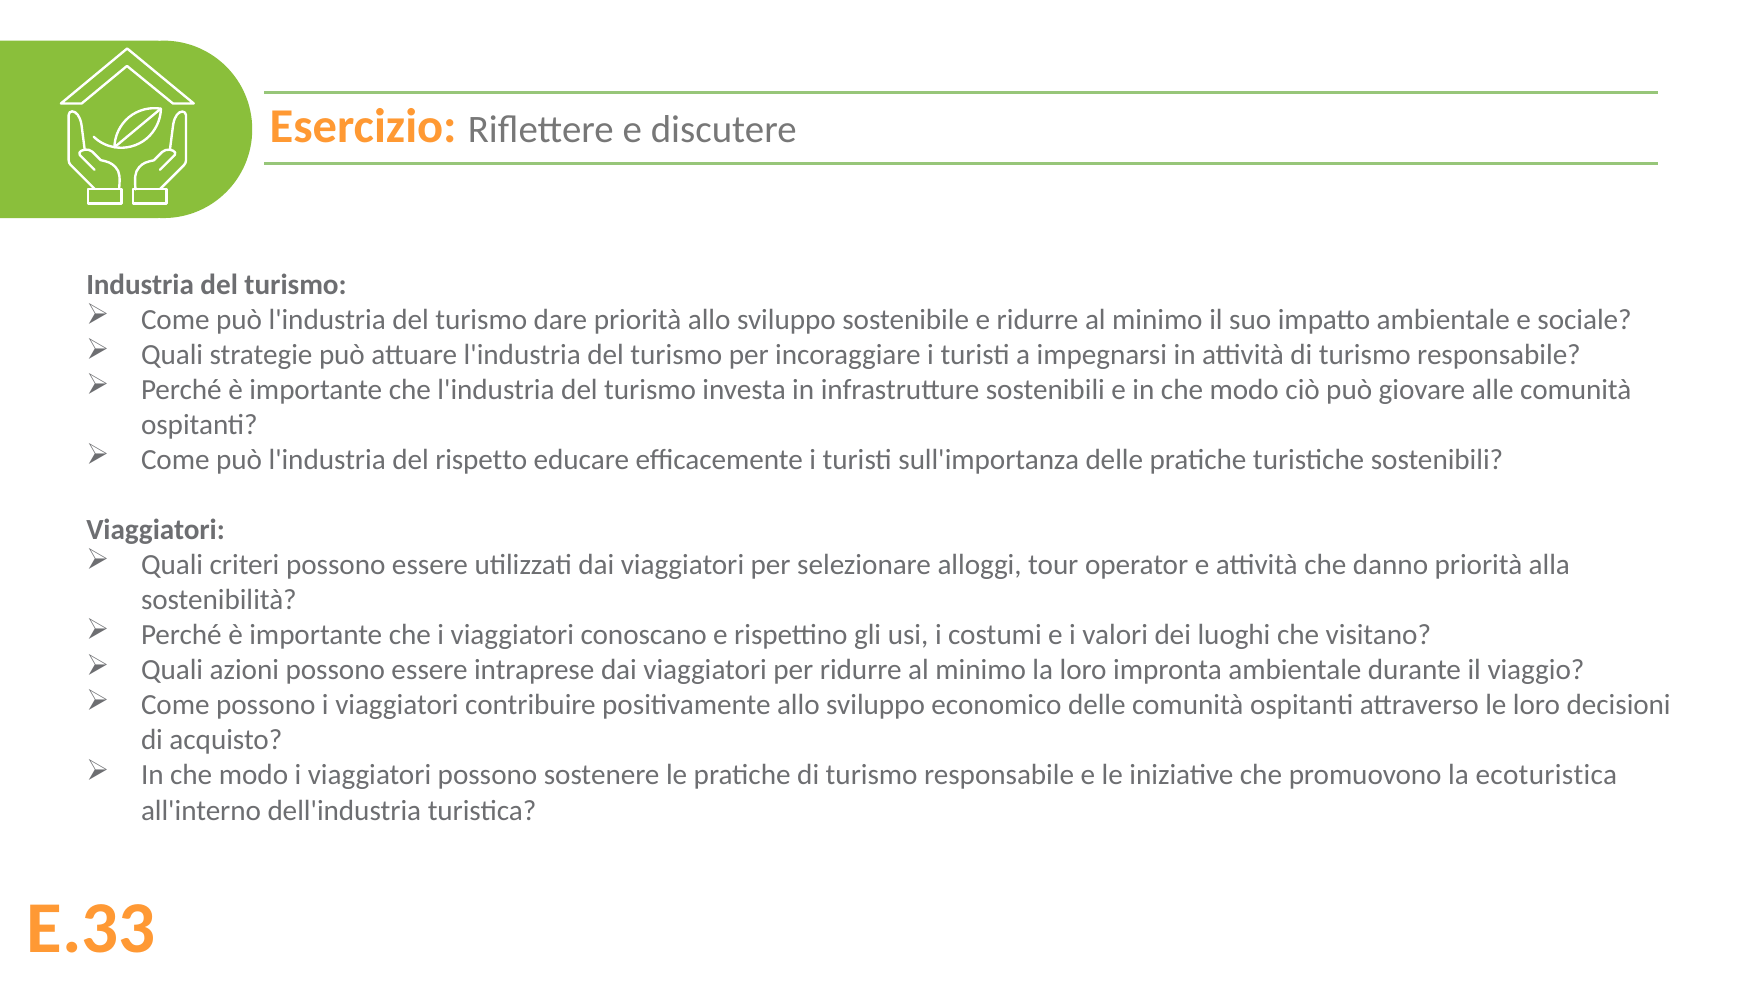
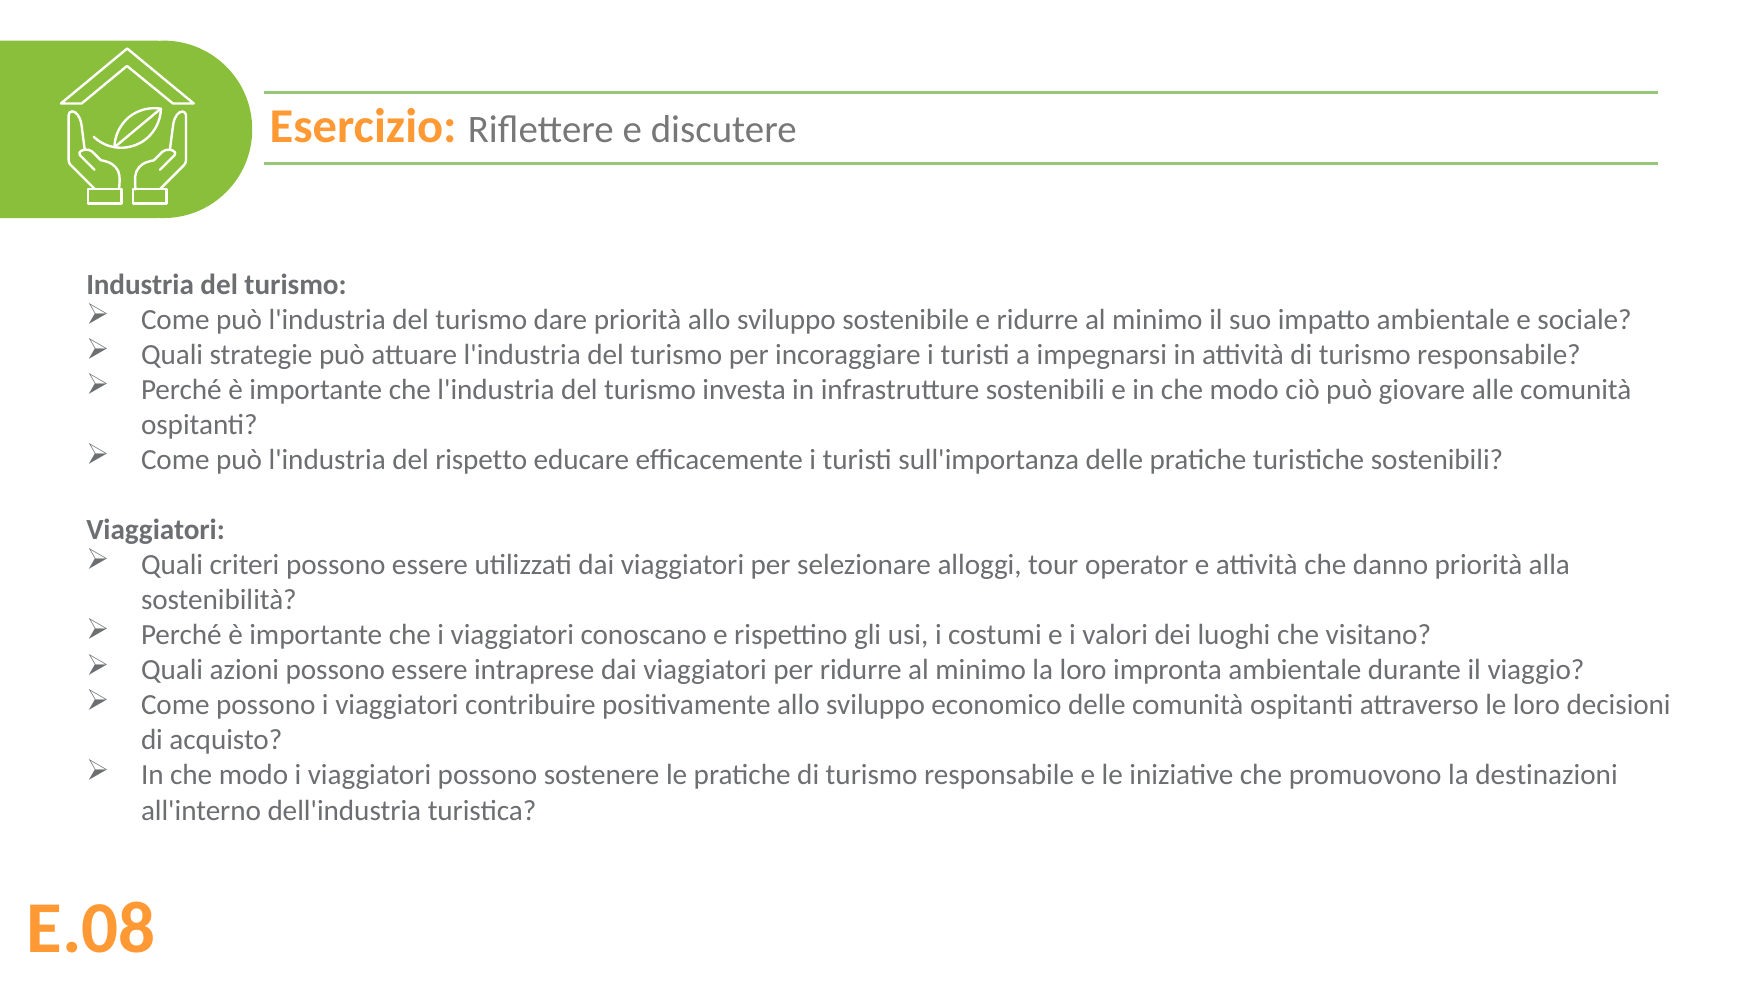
ecoturistica: ecoturistica -> destinazioni
E.33: E.33 -> E.08
